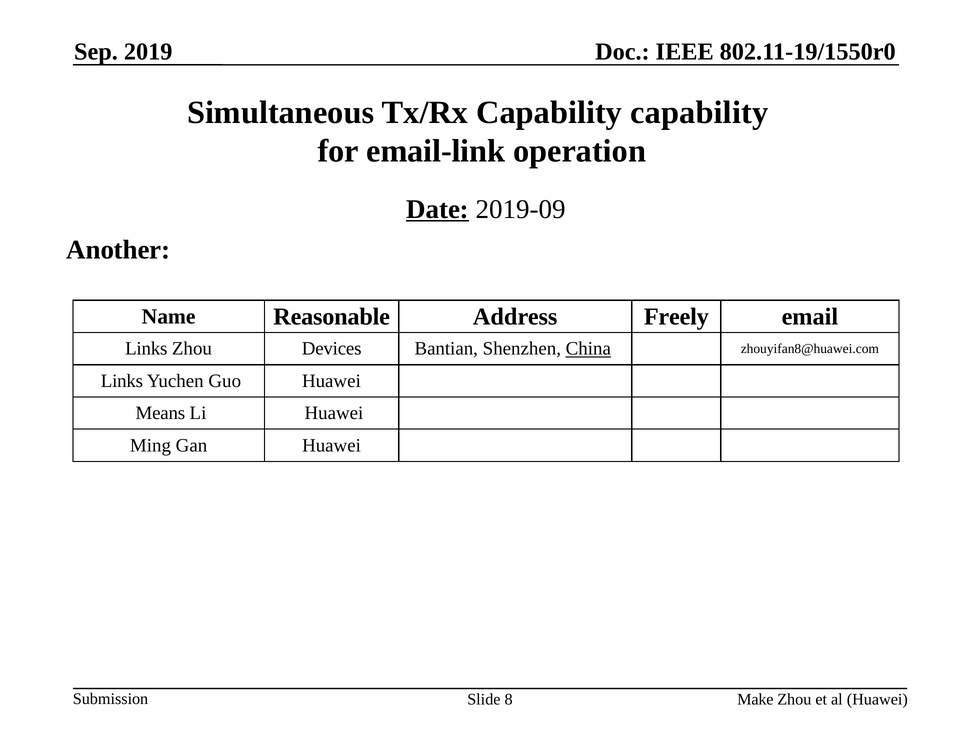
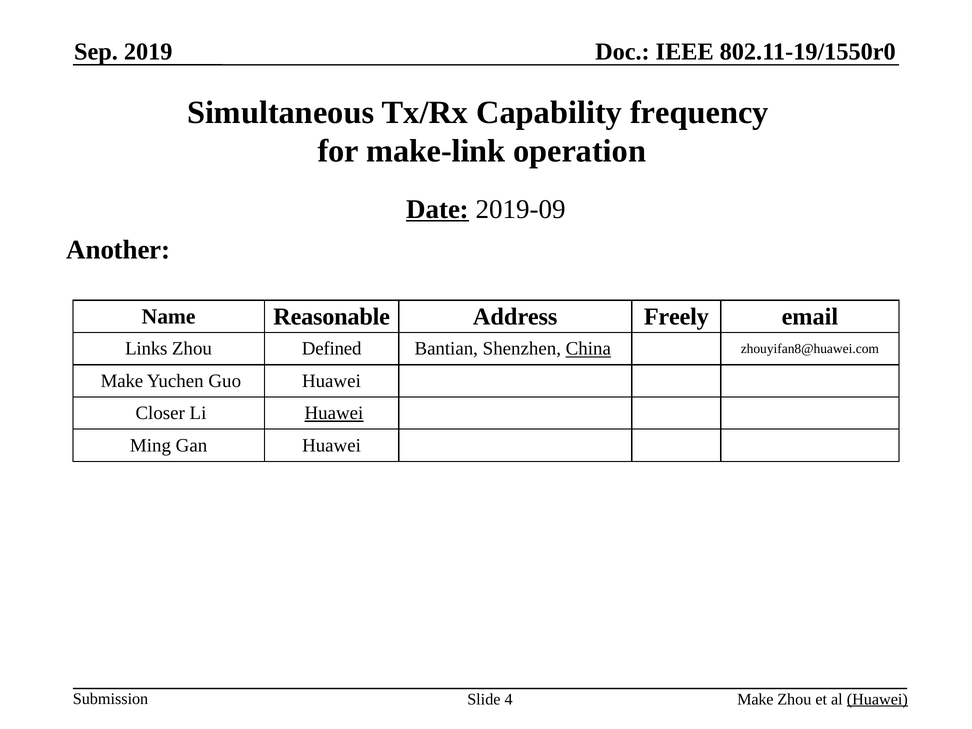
Capability capability: capability -> frequency
email-link: email-link -> make-link
Devices: Devices -> Defined
Links at (122, 381): Links -> Make
Means: Means -> Closer
Huawei at (334, 413) underline: none -> present
8: 8 -> 4
Huawei at (877, 699) underline: none -> present
